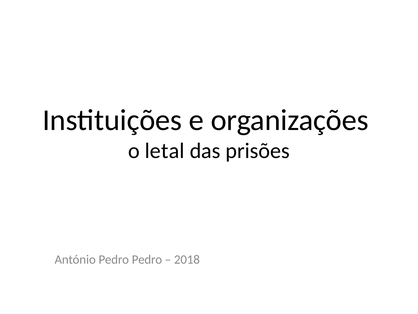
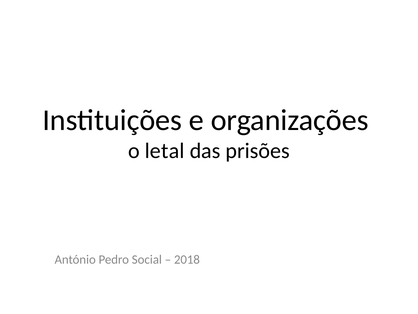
Pedro Pedro: Pedro -> Social
